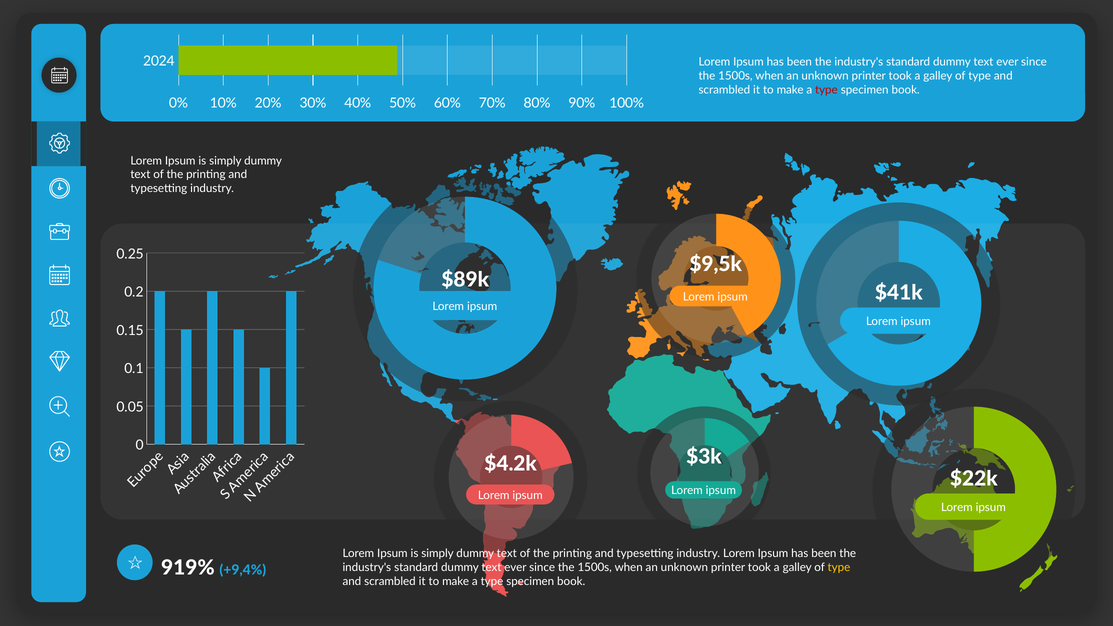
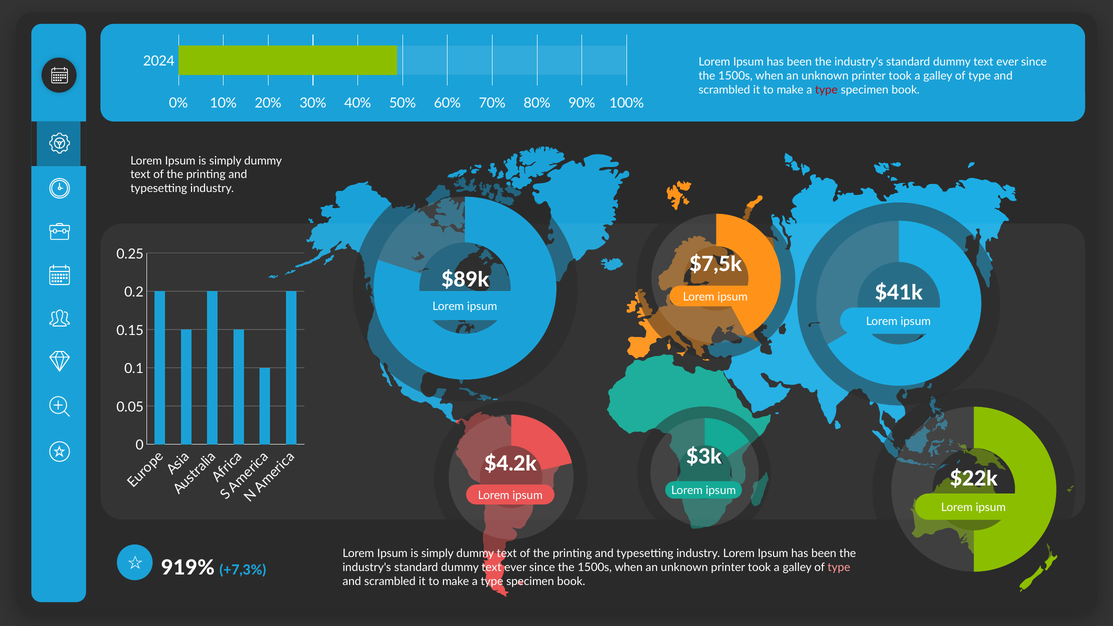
$9,5k: $9,5k -> $7,5k
+9,4%: +9,4% -> +7,3%
type at (839, 567) colour: yellow -> pink
